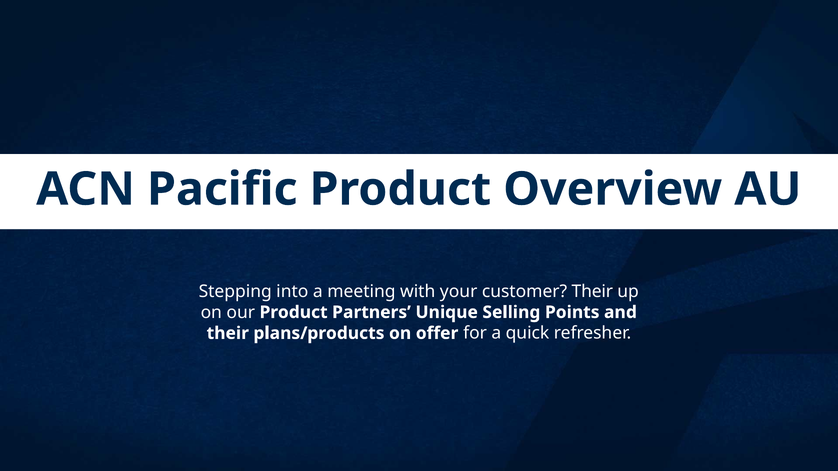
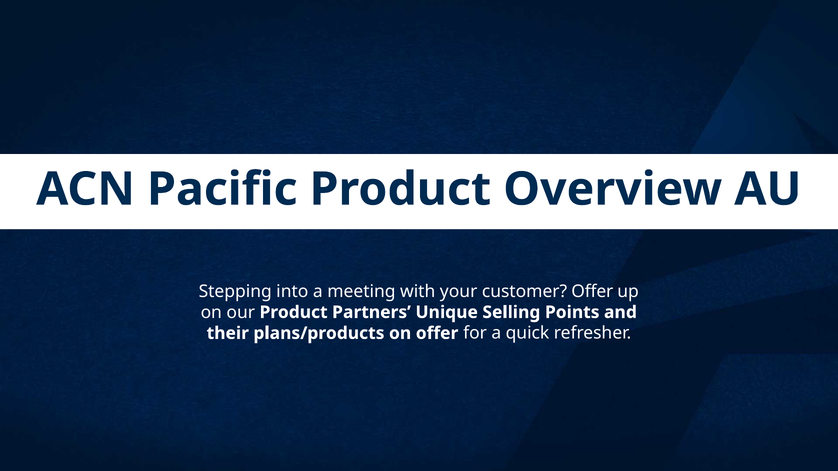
customer Their: Their -> Offer
